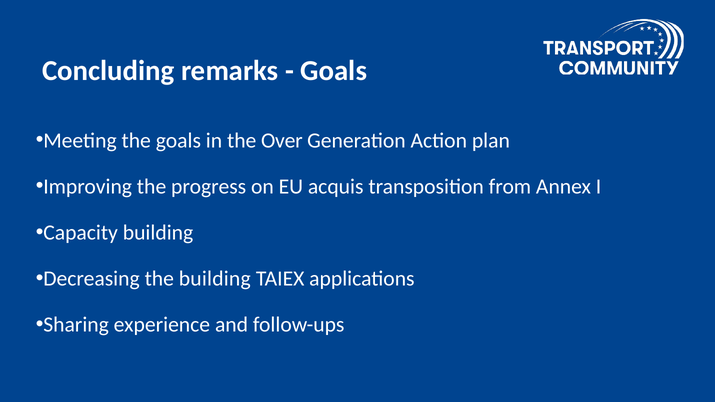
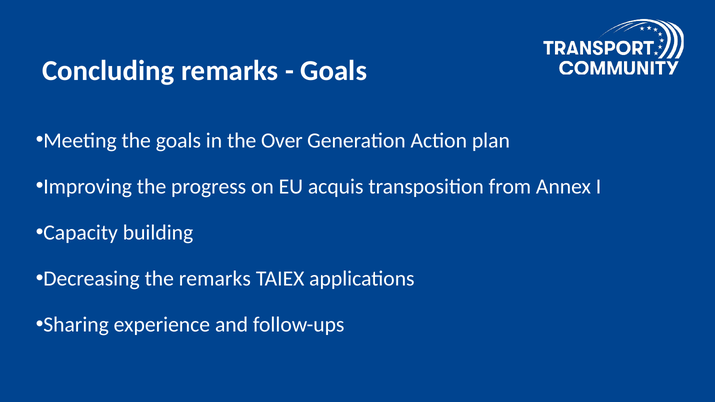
the building: building -> remarks
